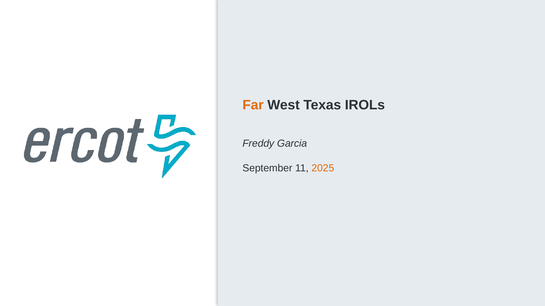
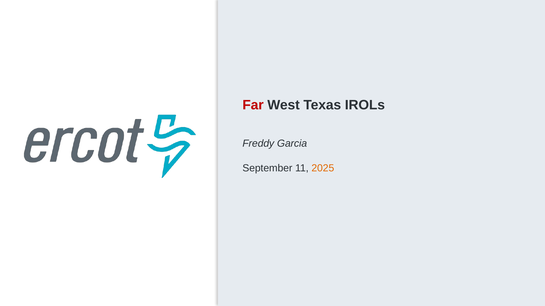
Far colour: orange -> red
